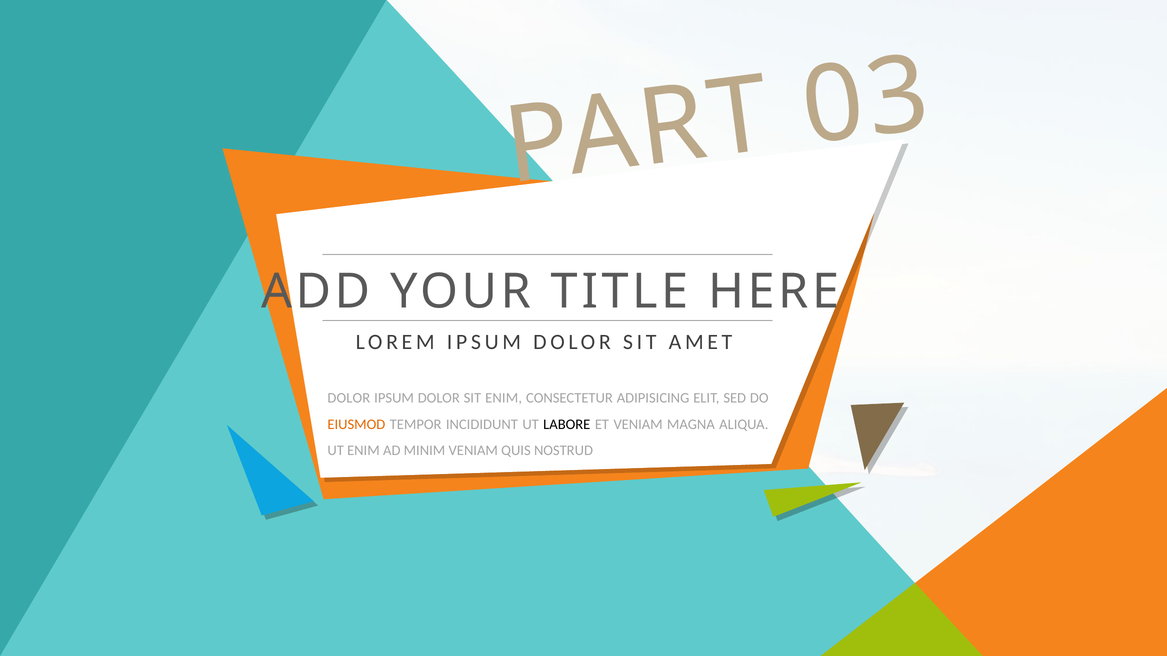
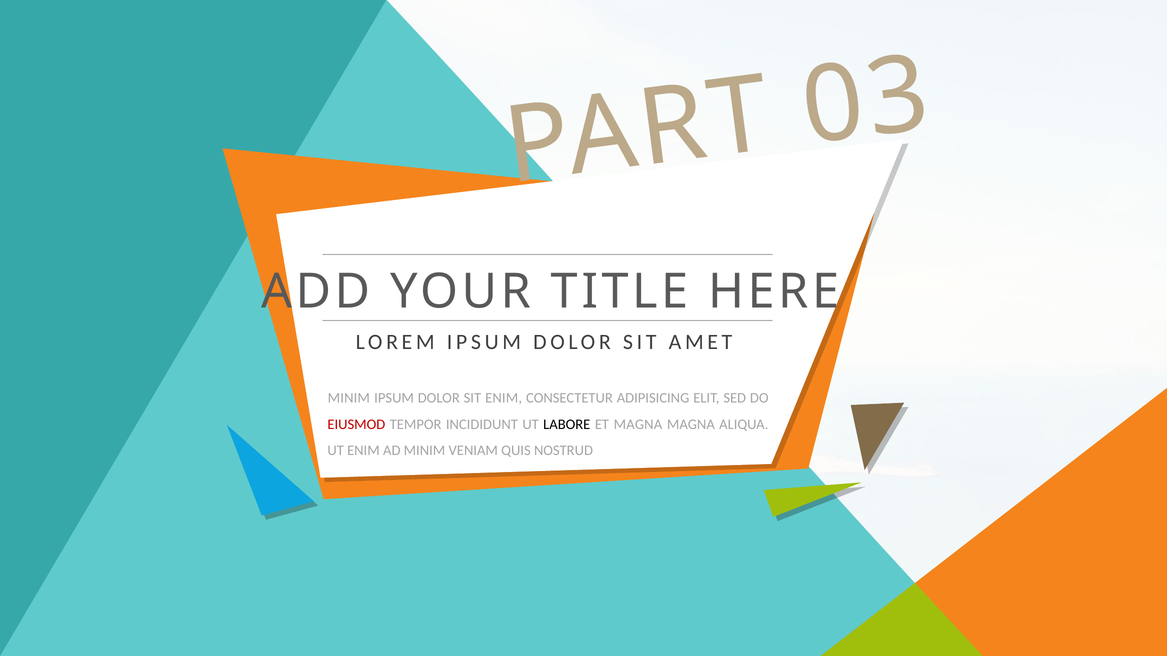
DOLOR at (349, 398): DOLOR -> MINIM
EIUSMOD colour: orange -> red
ET VENIAM: VENIAM -> MAGNA
